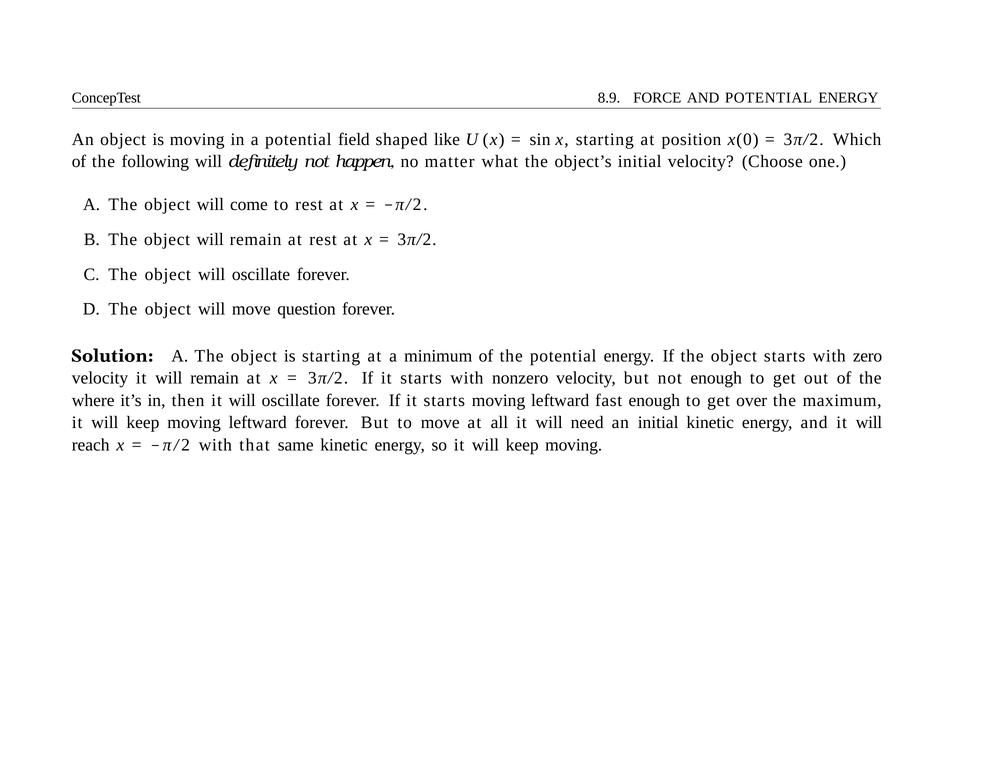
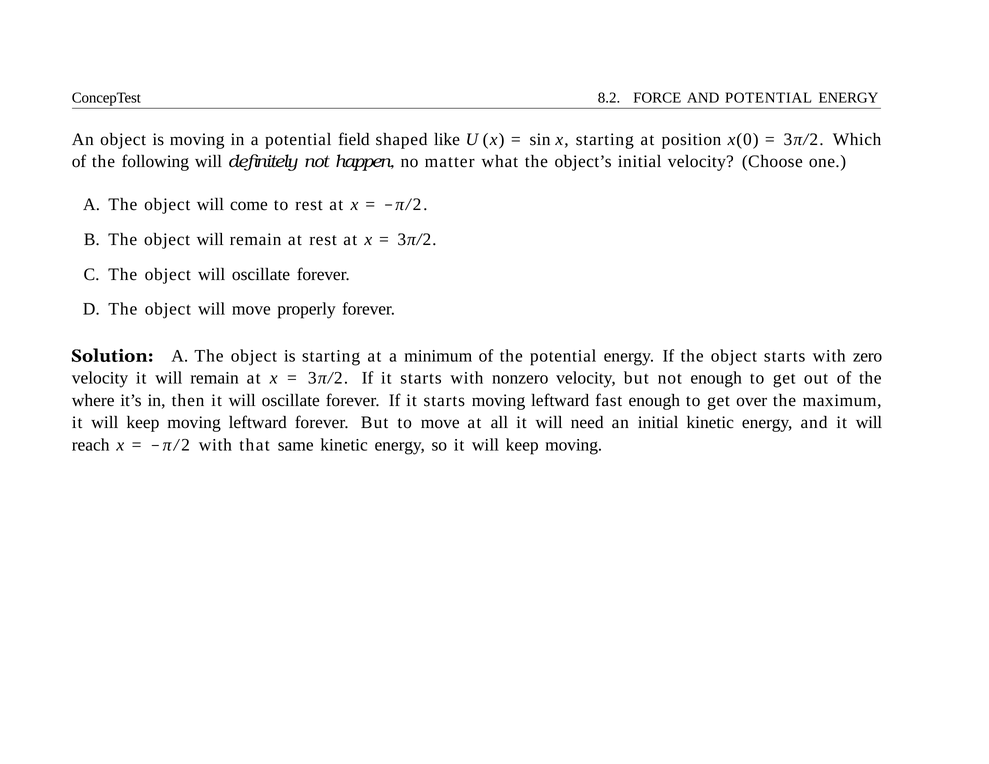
8.9: 8.9 -> 8.2
question: question -> properly
